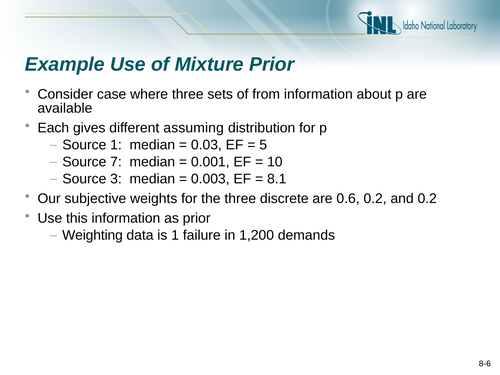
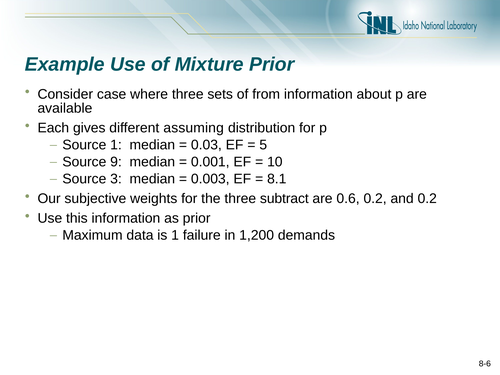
7: 7 -> 9
discrete: discrete -> subtract
Weighting: Weighting -> Maximum
